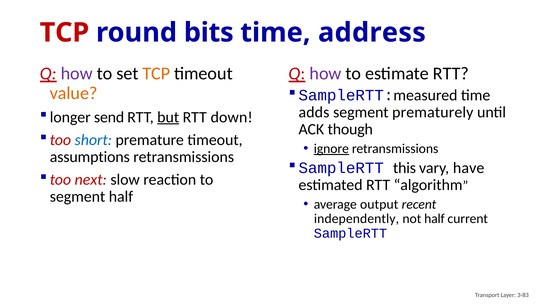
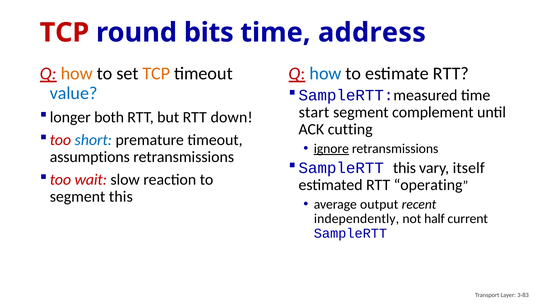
how at (77, 74) colour: purple -> orange
how at (326, 74) colour: purple -> blue
value colour: orange -> blue
adds: adds -> start
prematurely: prematurely -> complement
send: send -> both
but underline: present -> none
though: though -> cutting
have: have -> itself
next: next -> wait
algorithm: algorithm -> operating
segment half: half -> this
